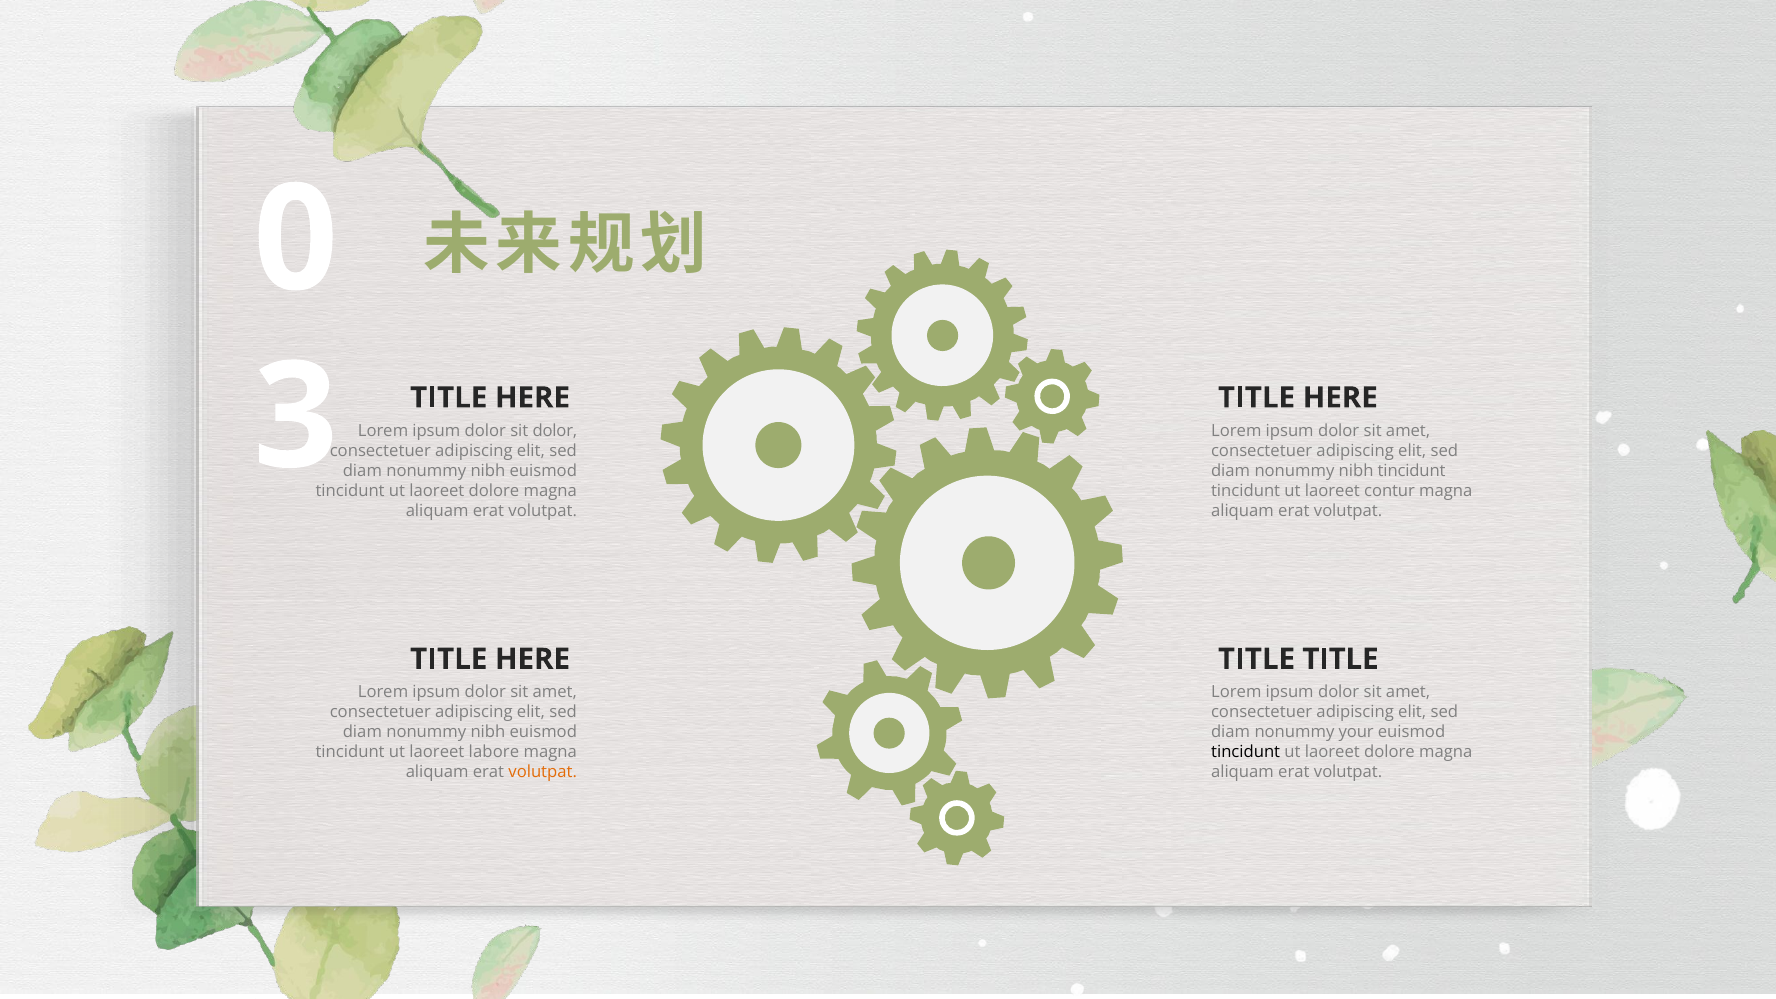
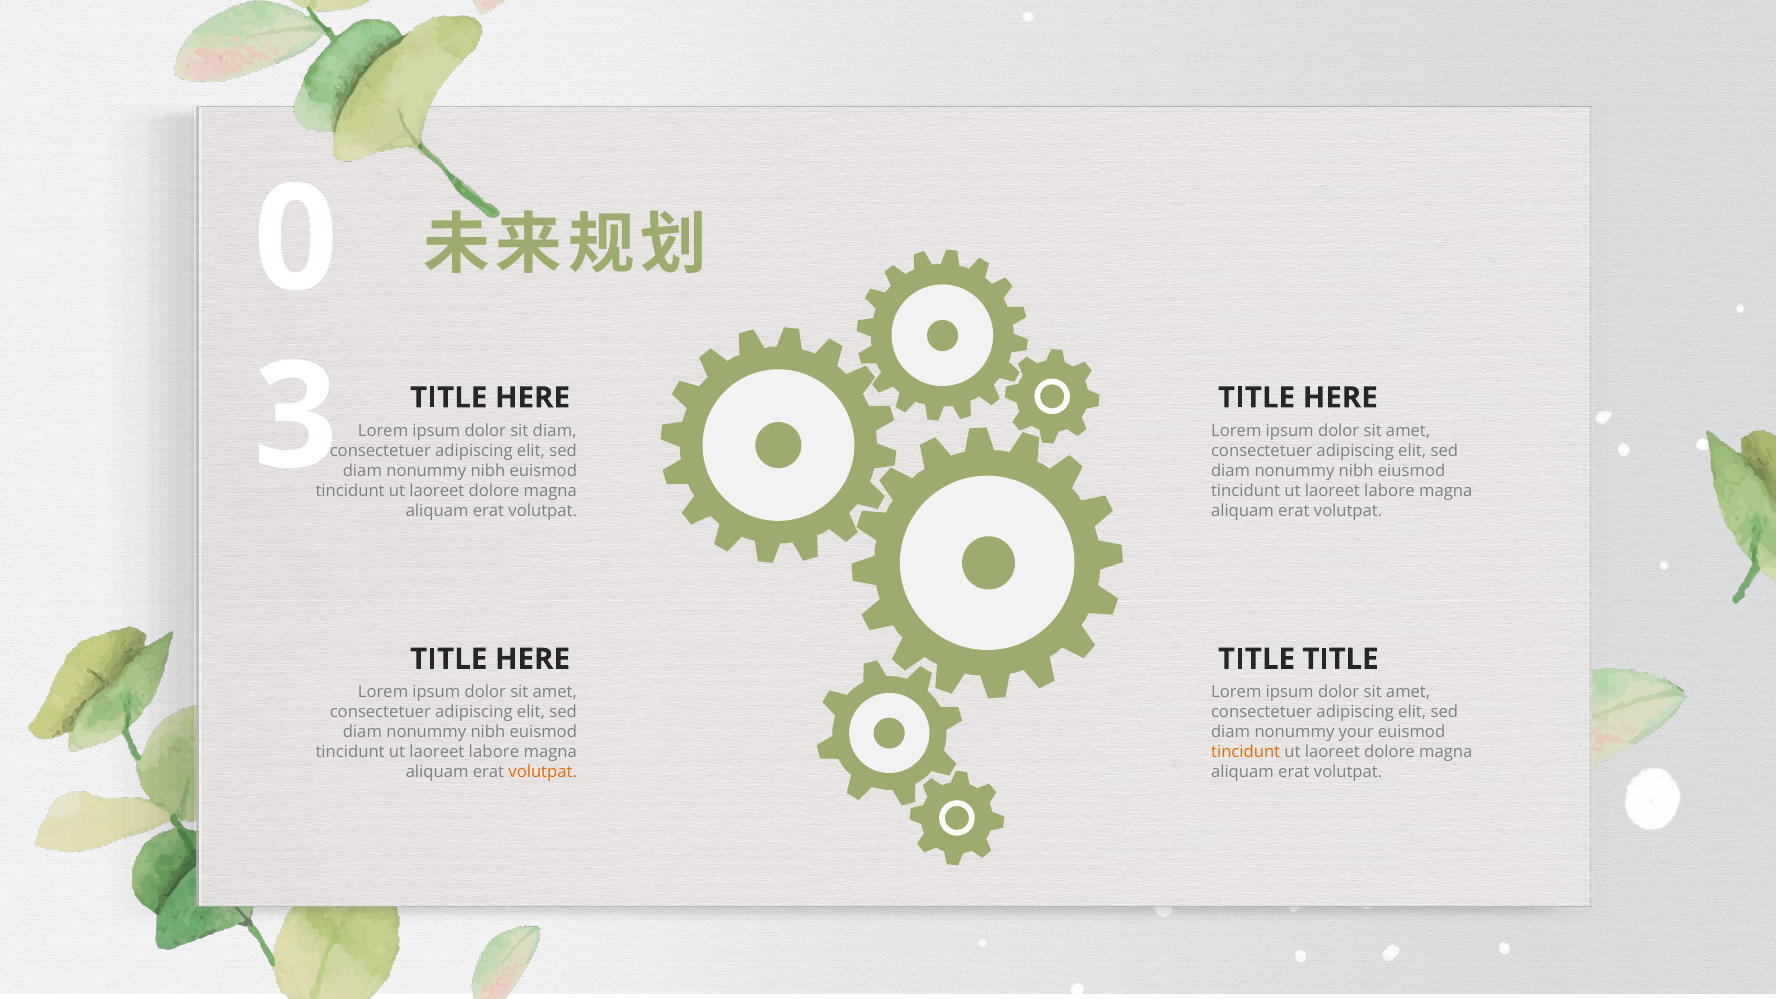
sit dolor: dolor -> diam
nibh tincidunt: tincidunt -> eiusmod
contur at (1390, 491): contur -> labore
tincidunt at (1246, 752) colour: black -> orange
